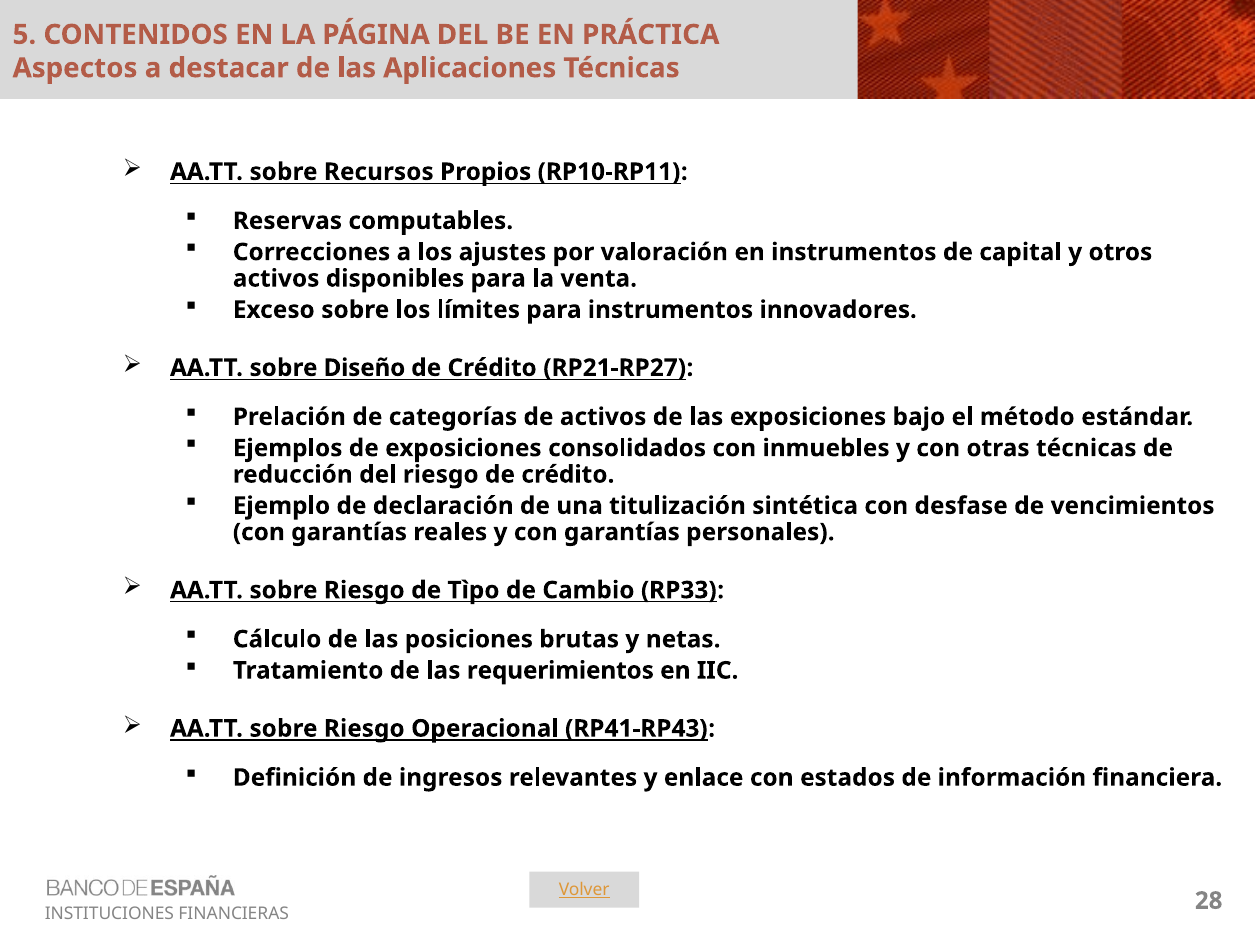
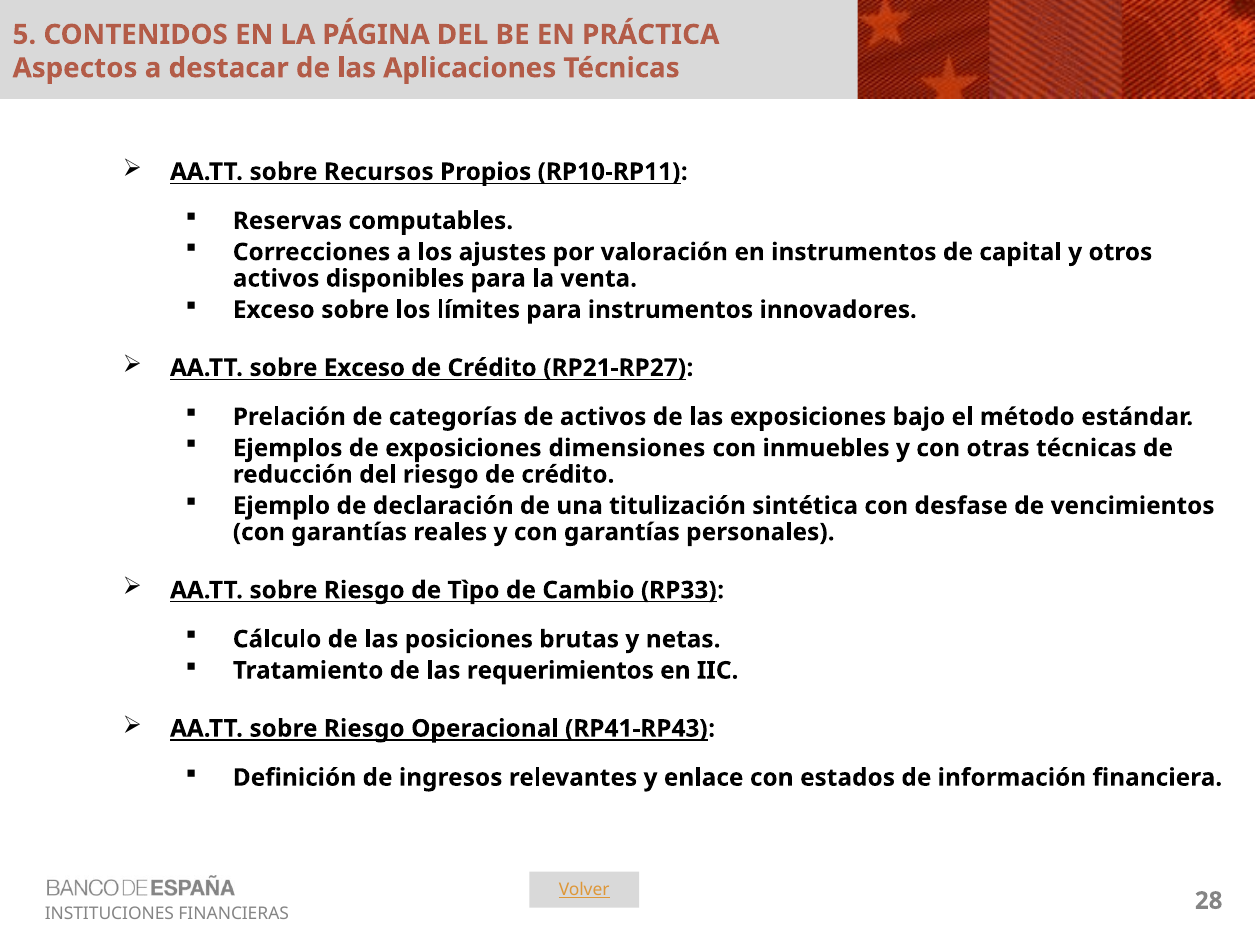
sobre Diseño: Diseño -> Exceso
consolidados: consolidados -> dimensiones
